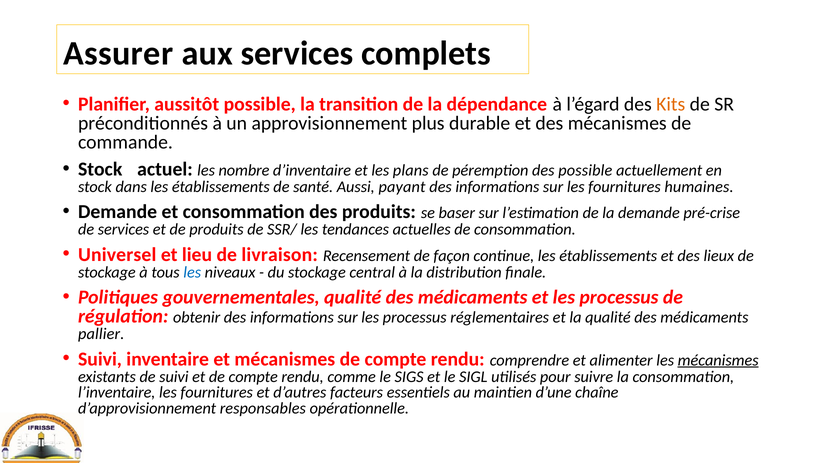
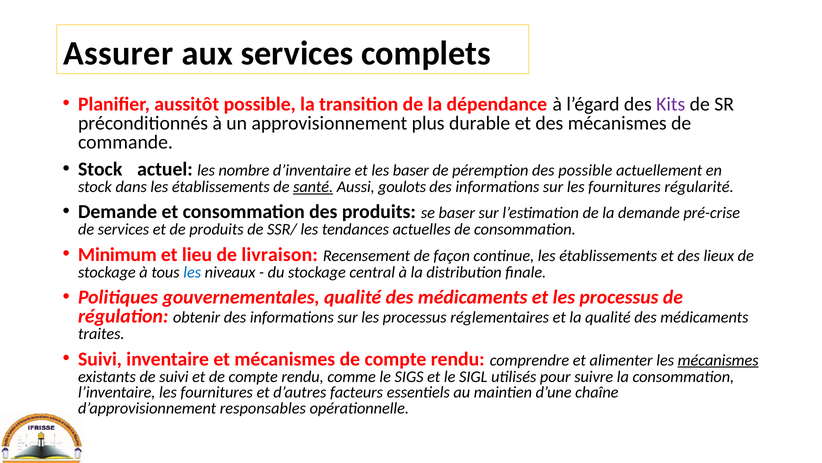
Kits colour: orange -> purple
les plans: plans -> baser
santé underline: none -> present
payant: payant -> goulots
humaines: humaines -> régularité
Universel: Universel -> Minimum
pallier: pallier -> traites
